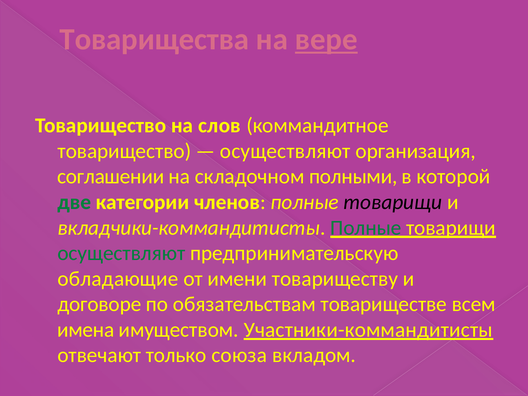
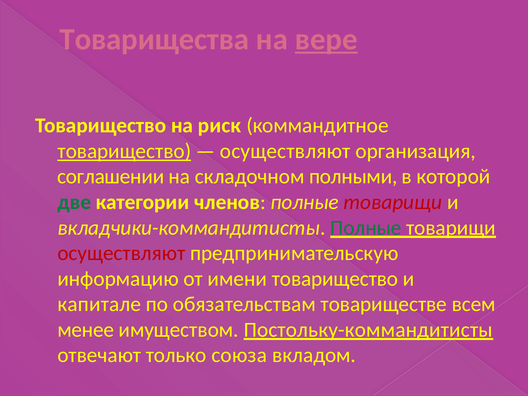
слов: слов -> риск
товарищество at (124, 151) underline: none -> present
товарищи at (393, 202) colour: black -> red
осуществляют at (121, 253) colour: green -> red
обладающие: обладающие -> информацию
имени товариществу: товариществу -> товарищество
договоре: договоре -> капитале
имена: имена -> менее
Участники-коммандитисты: Участники-коммандитисты -> Постольку-коммандитисты
